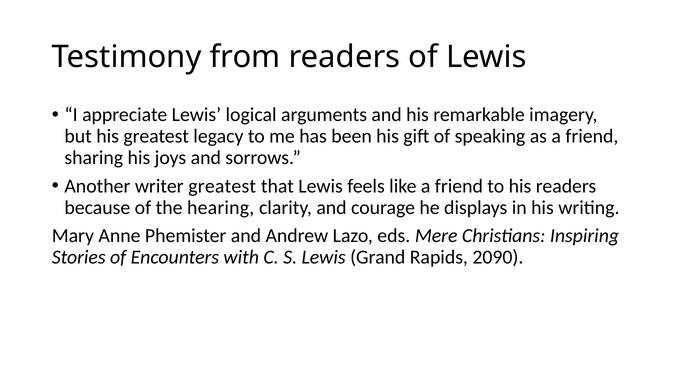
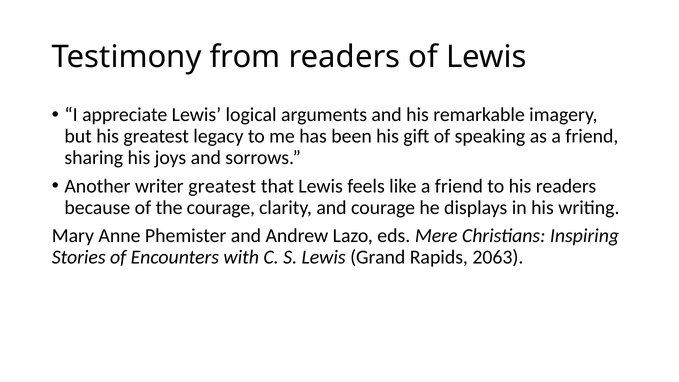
the hearing: hearing -> courage
2090: 2090 -> 2063
